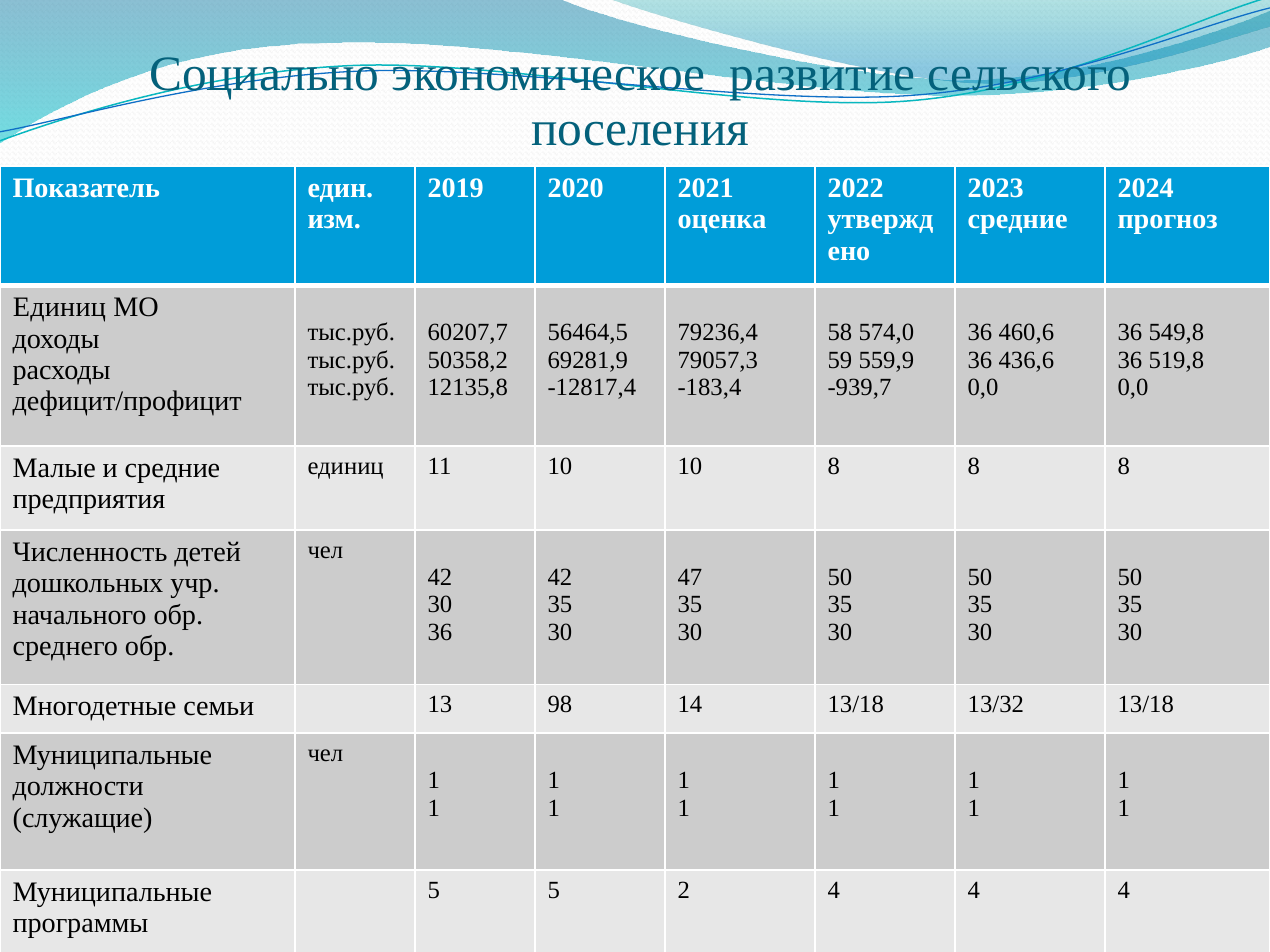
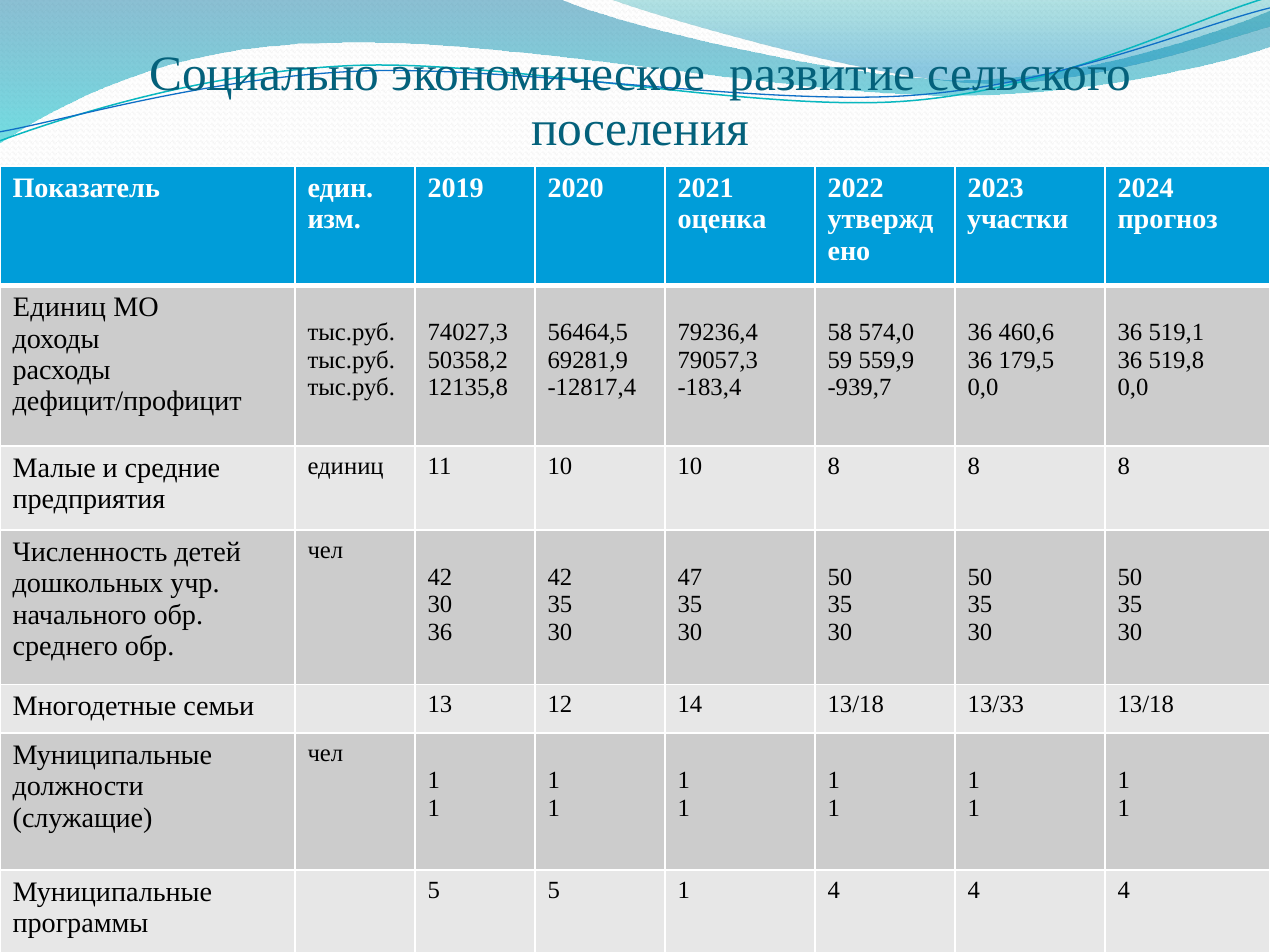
средние at (1018, 220): средние -> участки
60207,7: 60207,7 -> 74027,3
549,8: 549,8 -> 519,1
436,6: 436,6 -> 179,5
98: 98 -> 12
13/32: 13/32 -> 13/33
5 2: 2 -> 1
